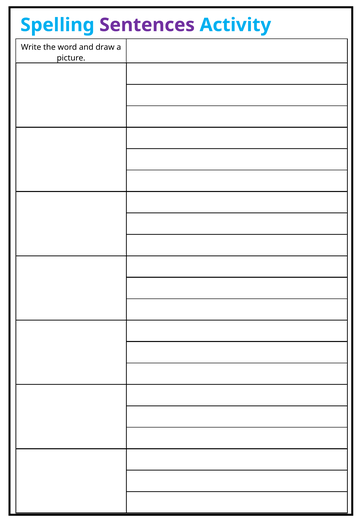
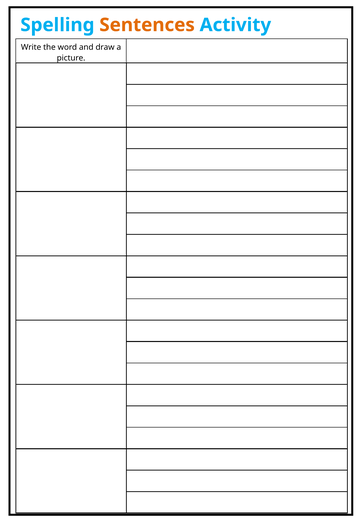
Sentences colour: purple -> orange
